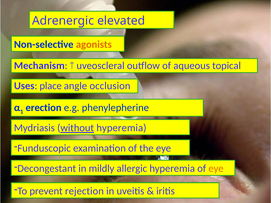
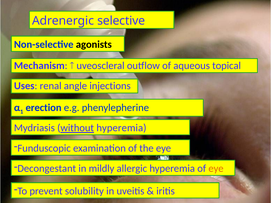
elevated: elevated -> selective
agonists colour: orange -> black
place: place -> renal
occlusion: occlusion -> injections
rejection: rejection -> solubility
